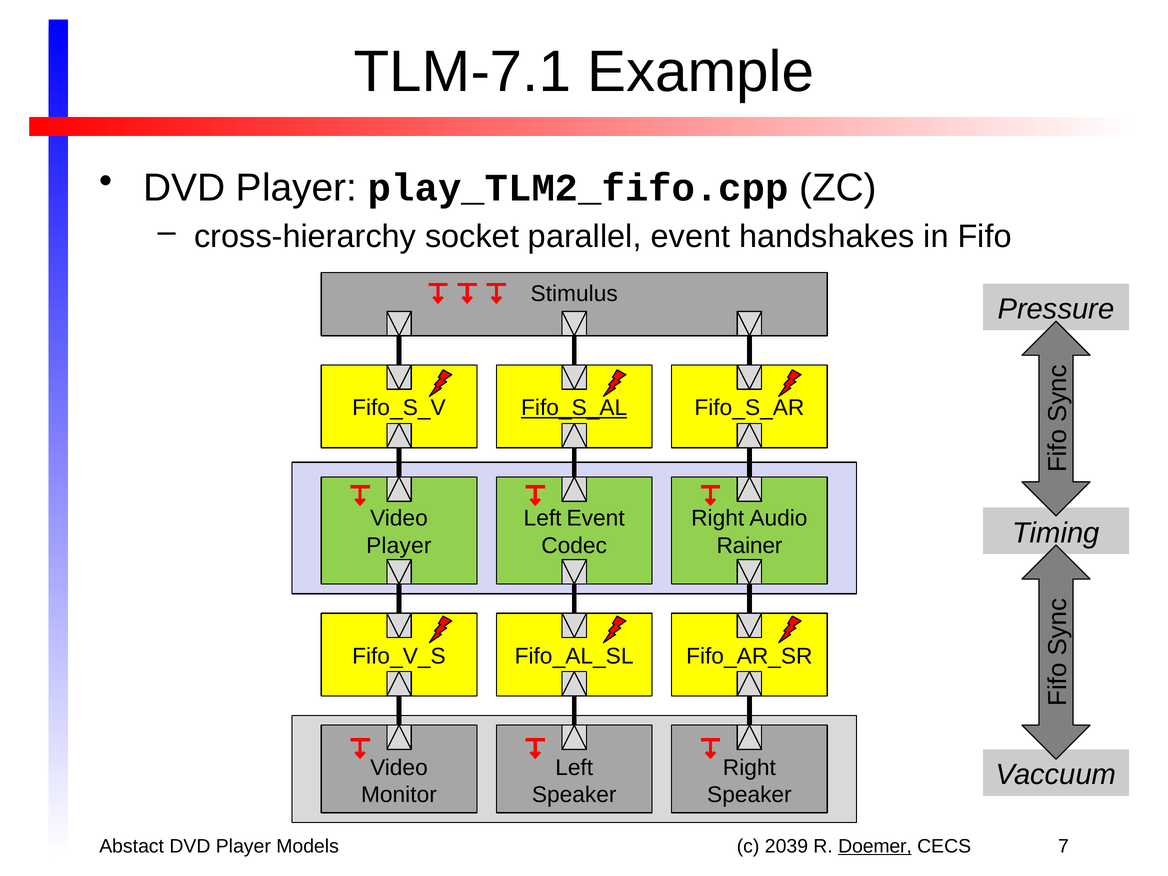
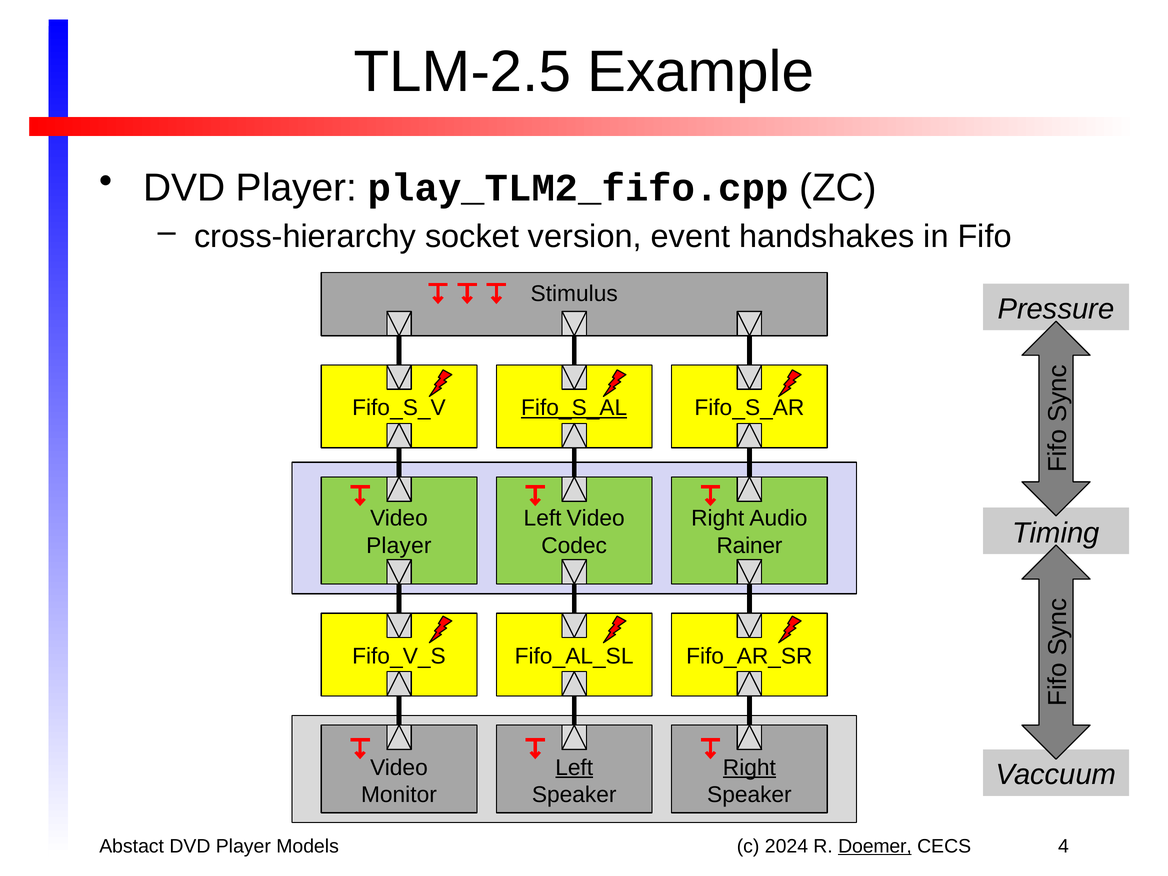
TLM-7.1: TLM-7.1 -> TLM-2.5
parallel: parallel -> version
Left Event: Event -> Video
Left at (574, 768) underline: none -> present
Right at (749, 768) underline: none -> present
2039: 2039 -> 2024
7: 7 -> 4
